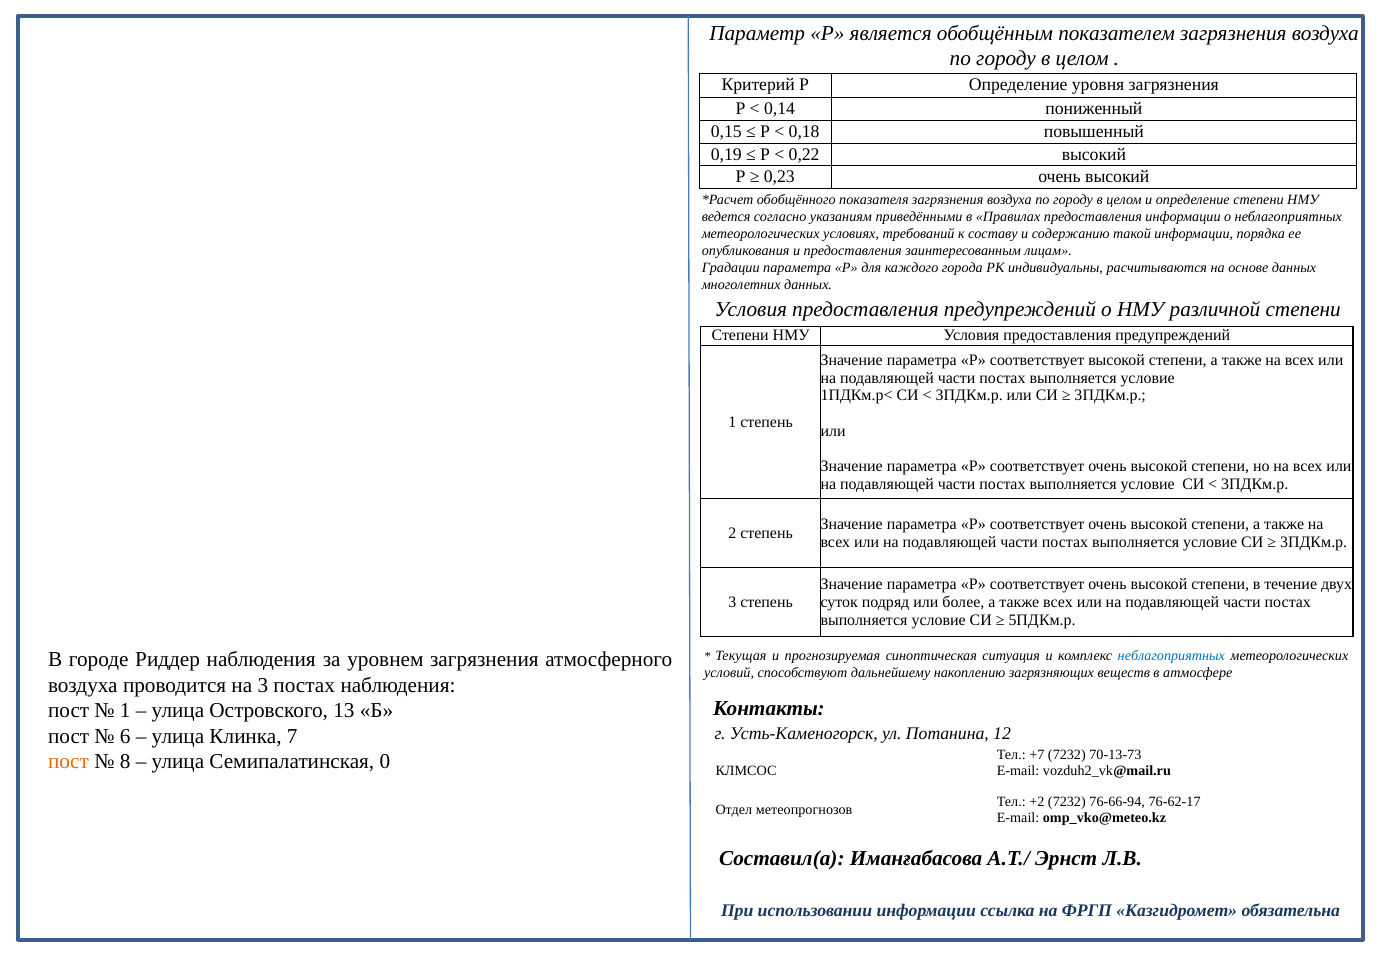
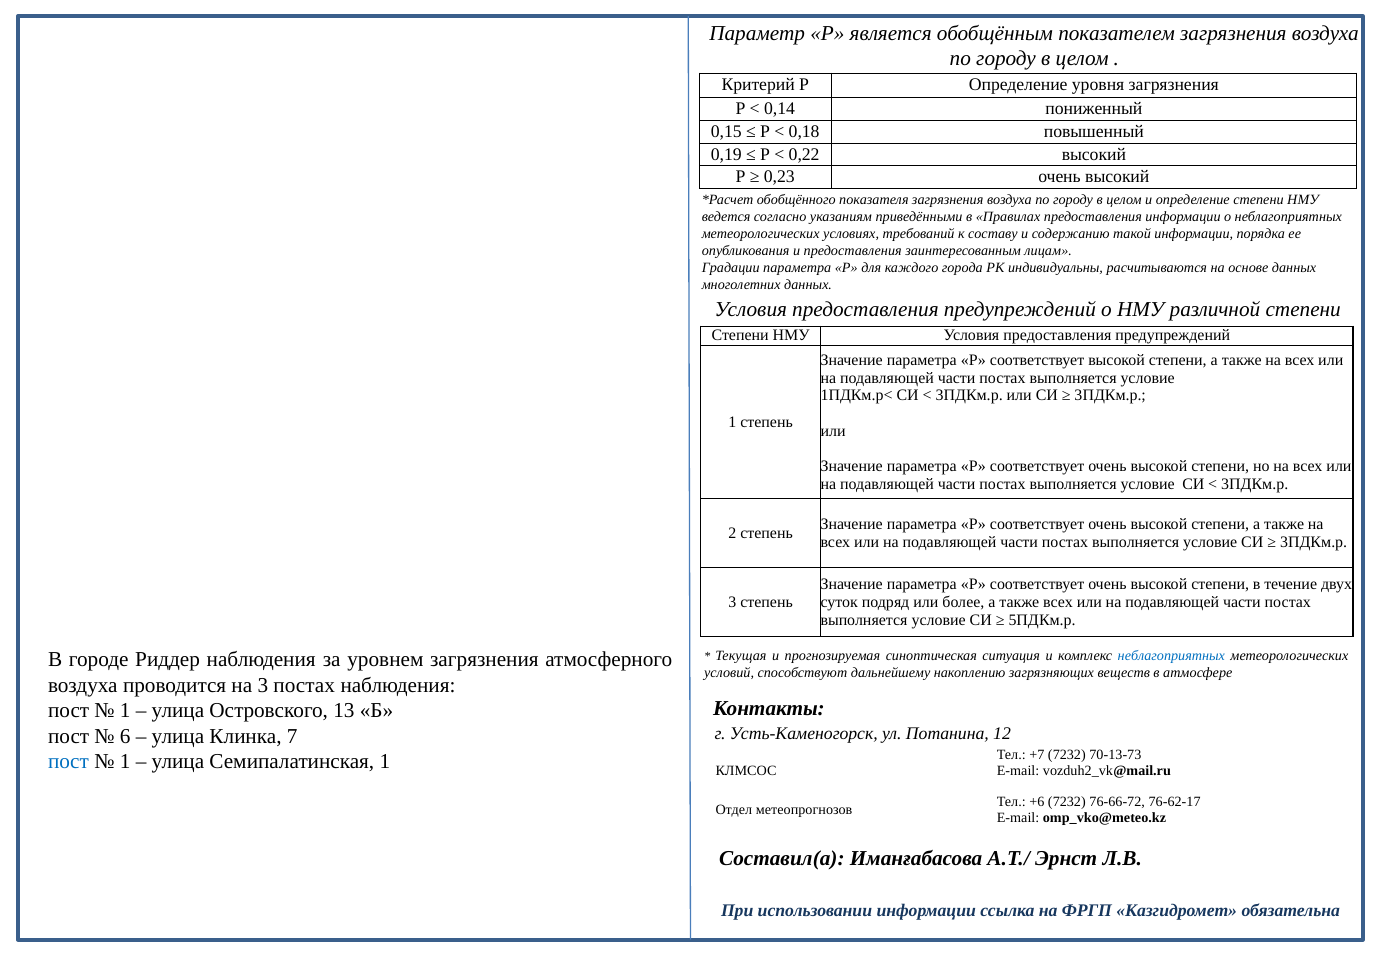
пост at (69, 762) colour: orange -> blue
8 at (125, 762): 8 -> 1
Семипалатинская 0: 0 -> 1
+2: +2 -> +6
76-66-94: 76-66-94 -> 76-66-72
